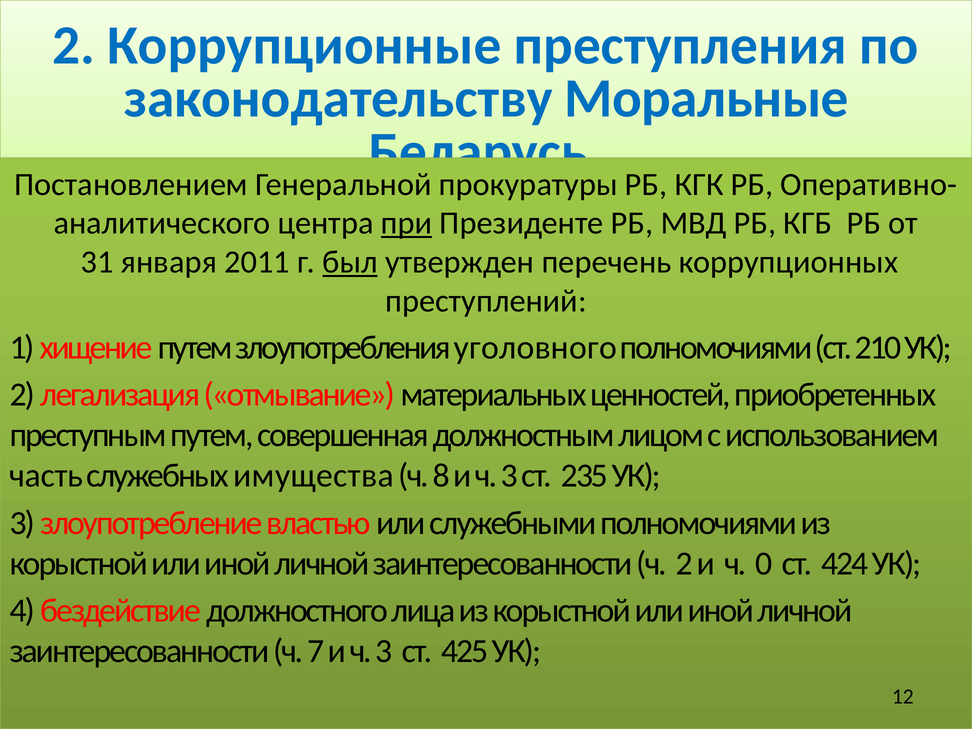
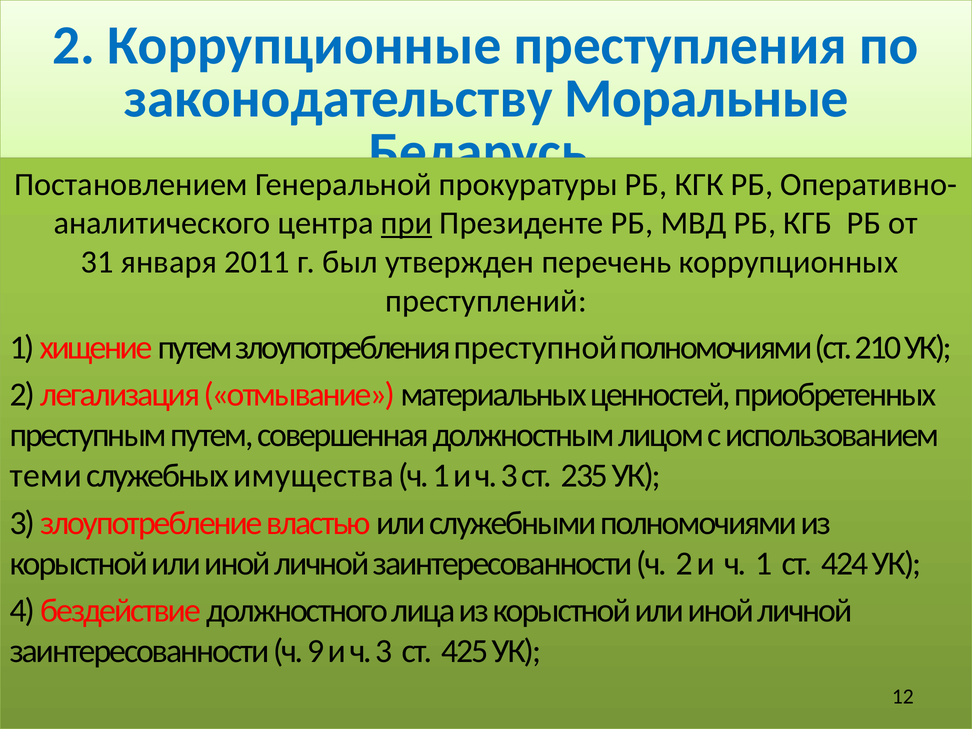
был underline: present -> none
уголовного: уголовного -> преступной
часть: часть -> теми
8 at (441, 476): 8 -> 1
и ч 0: 0 -> 1
7: 7 -> 9
